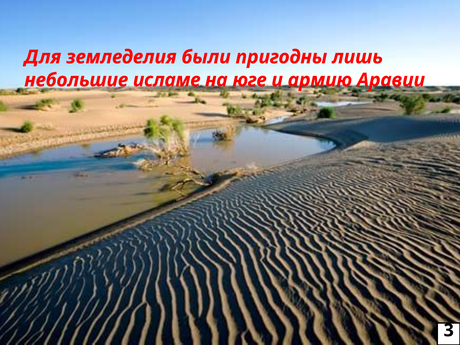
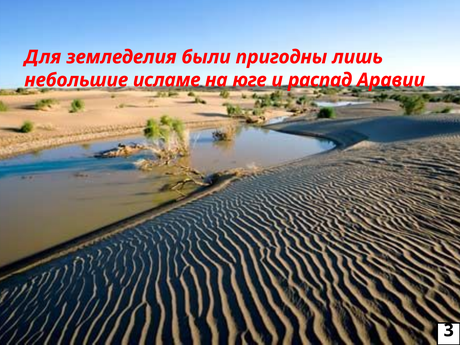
армию: армию -> распад
